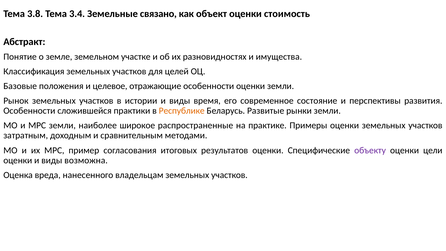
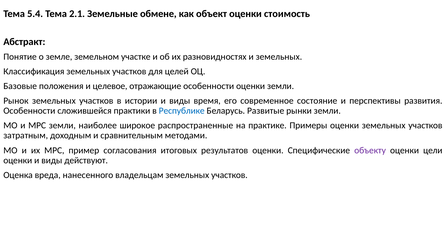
3.8: 3.8 -> 5.4
3.4: 3.4 -> 2.1
связано: связано -> обмене
и имущества: имущества -> земельных
Республике colour: orange -> blue
возможна: возможна -> действуют
